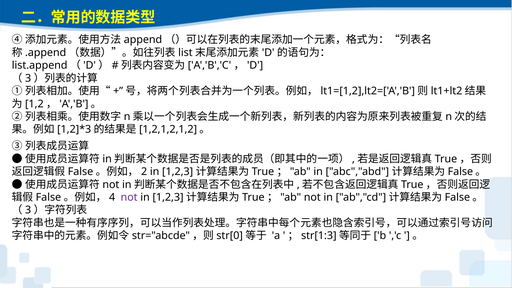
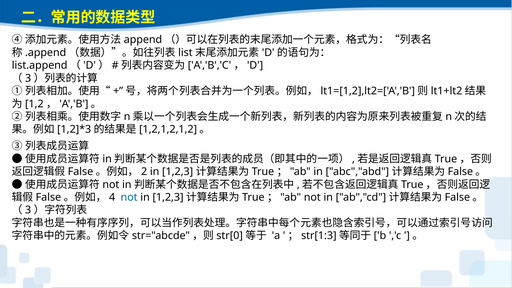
not at (129, 197) colour: purple -> blue
